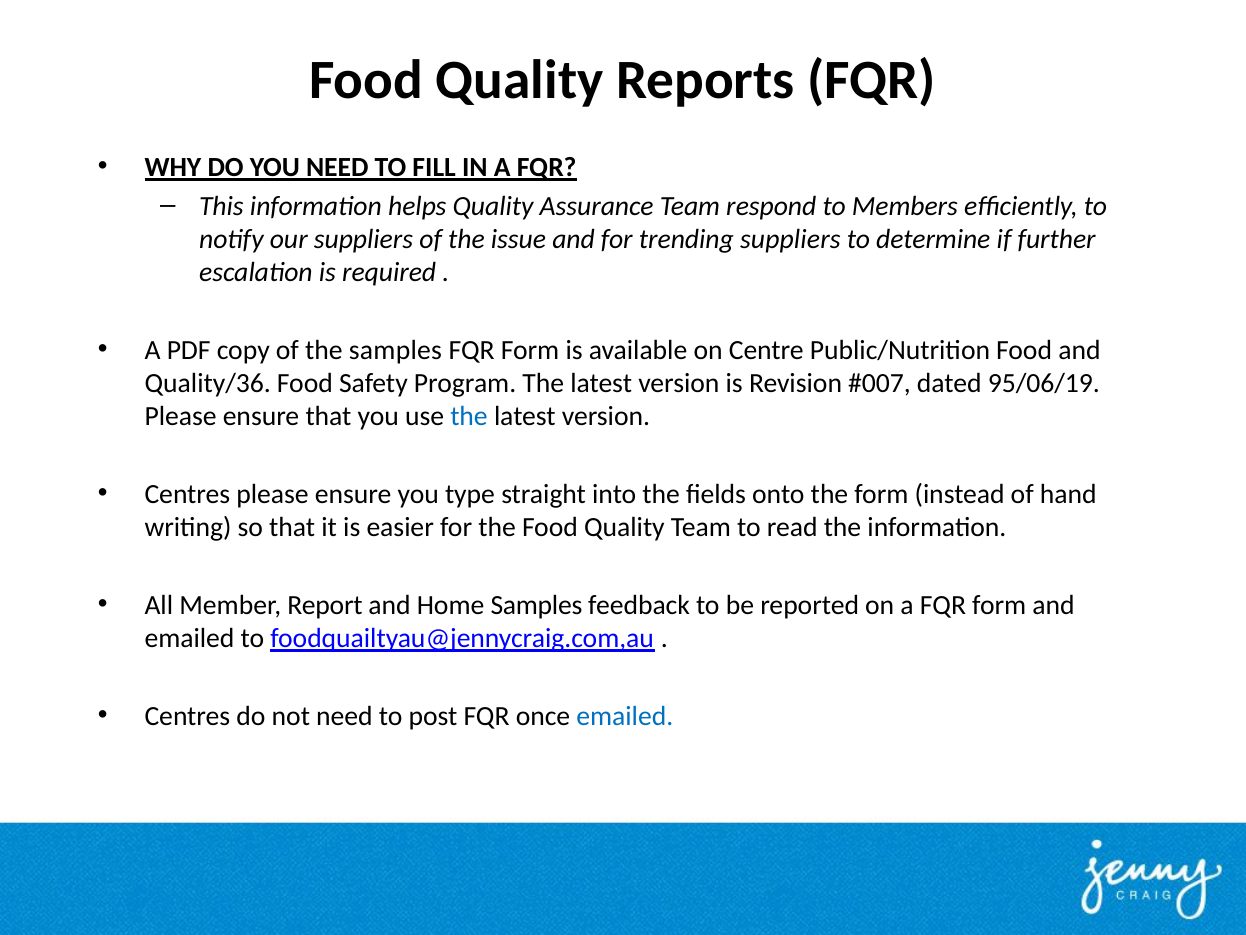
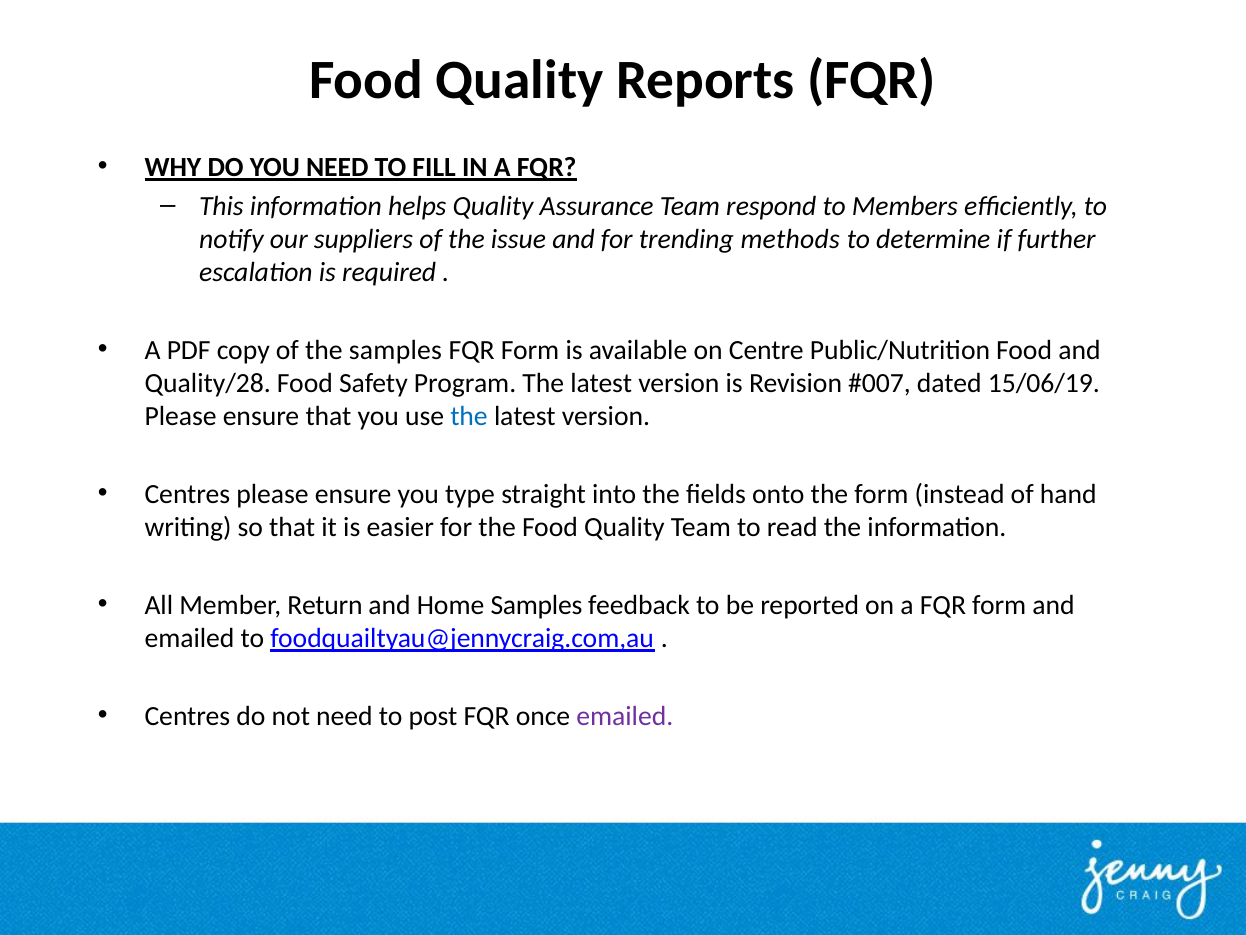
trending suppliers: suppliers -> methods
Quality/36: Quality/36 -> Quality/28
95/06/19: 95/06/19 -> 15/06/19
Report: Report -> Return
emailed at (625, 716) colour: blue -> purple
